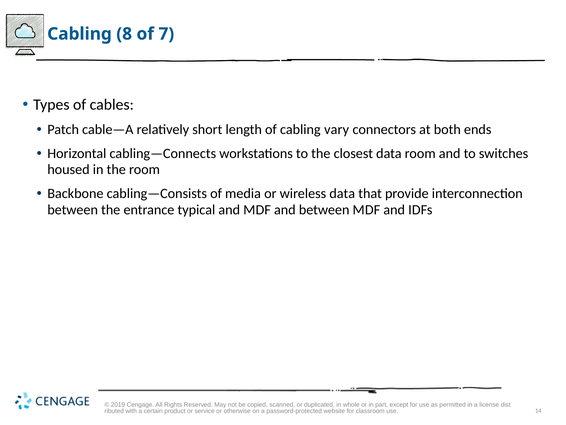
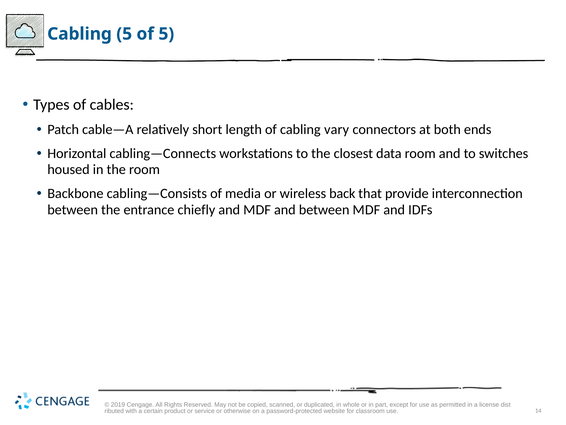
Cabling 8: 8 -> 5
of 7: 7 -> 5
wireless data: data -> back
typical: typical -> chiefly
